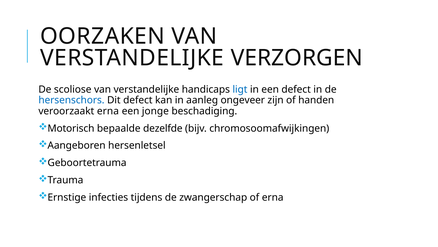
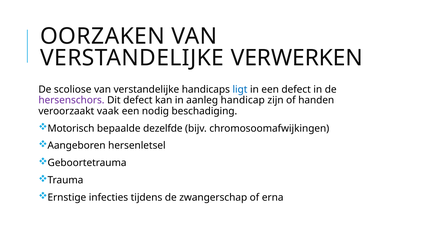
VERZORGEN: VERZORGEN -> VERWERKEN
hersenschors colour: blue -> purple
ongeveer: ongeveer -> handicap
veroorzaakt erna: erna -> vaak
jonge: jonge -> nodig
